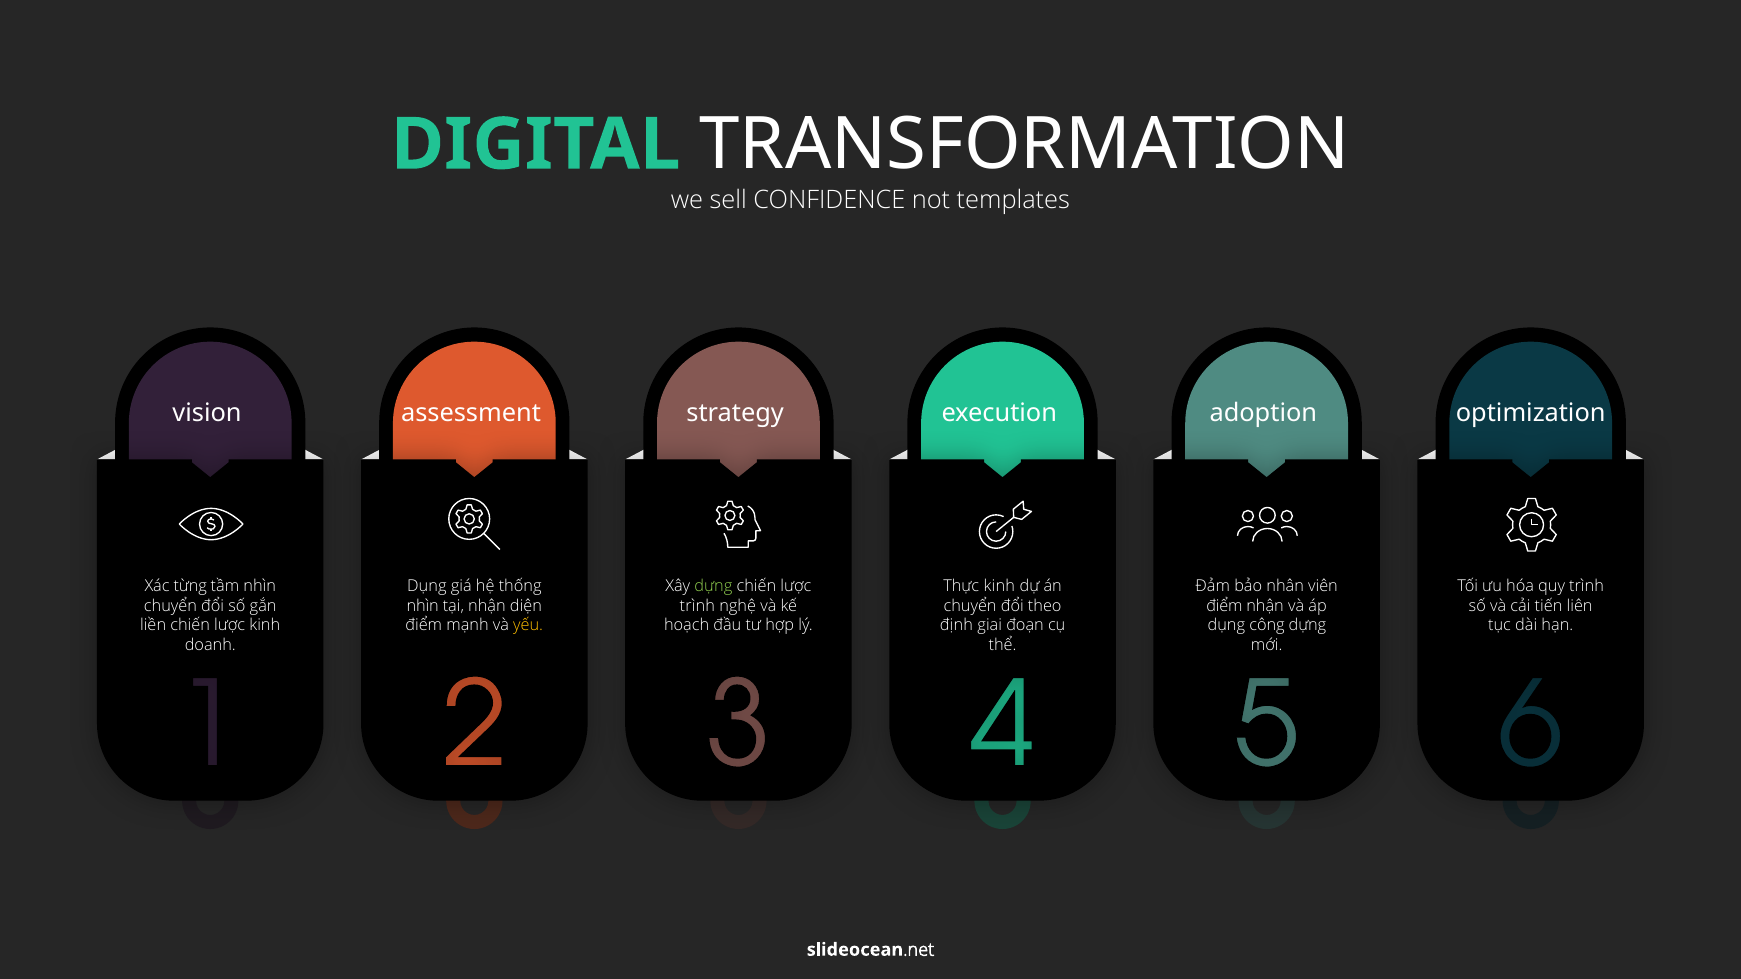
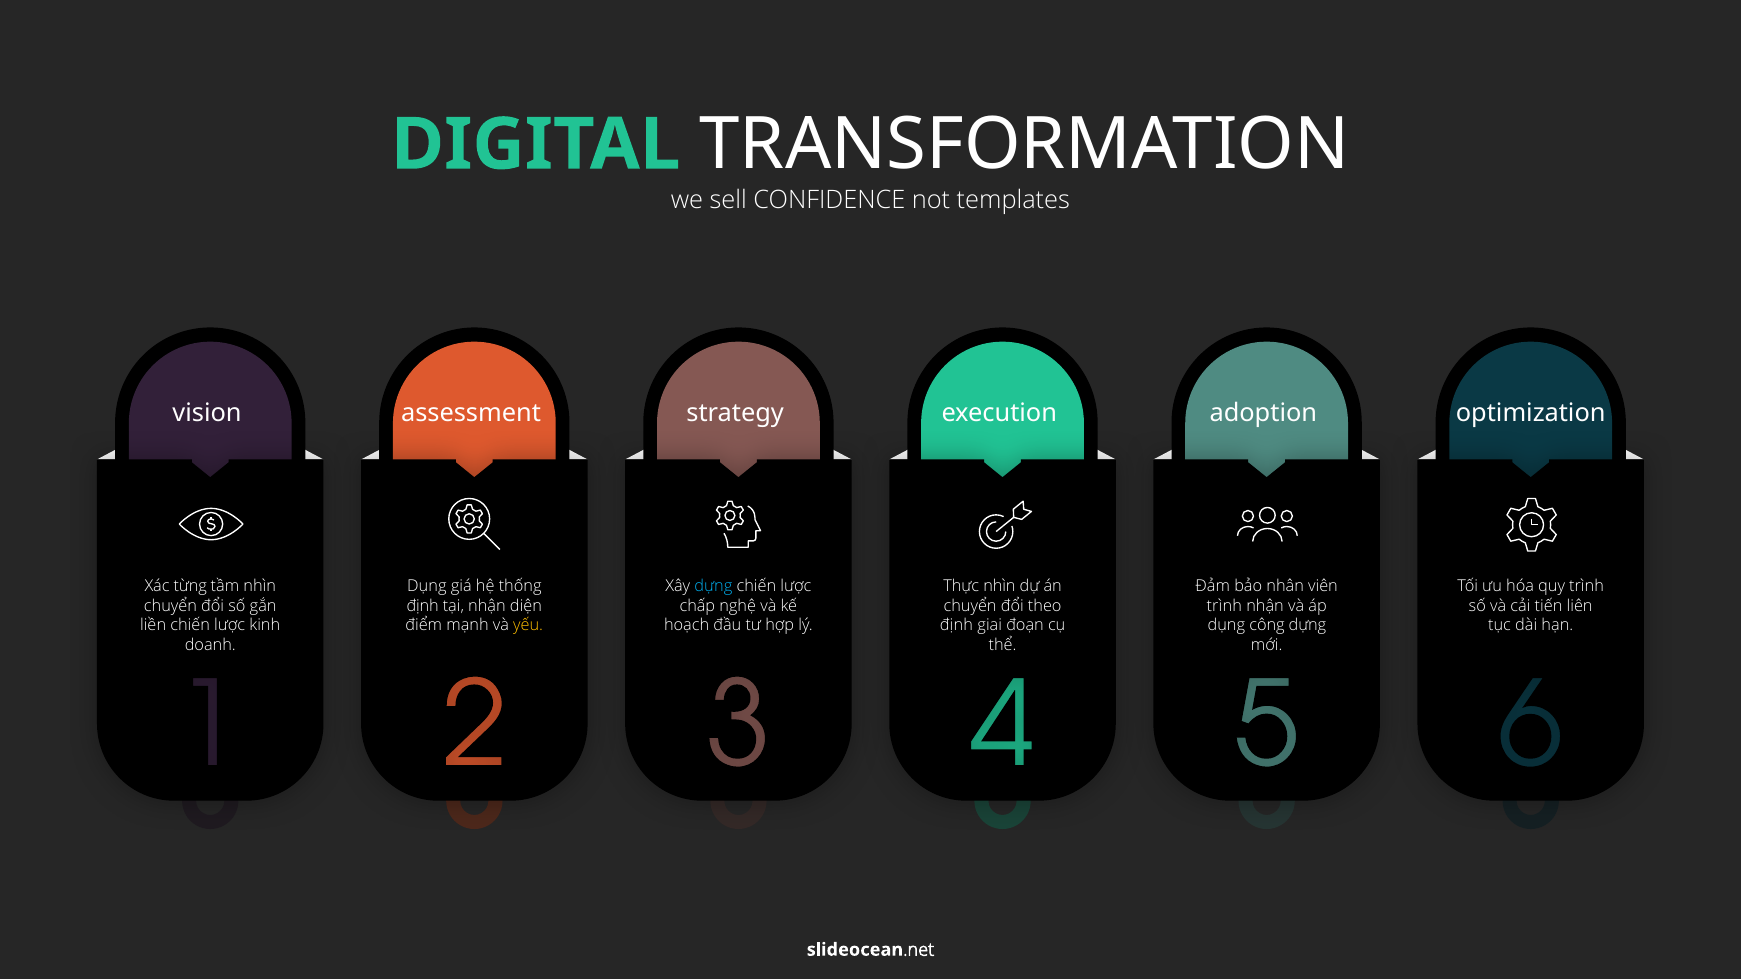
dựng at (713, 586) colour: light green -> light blue
Thực kinh: kinh -> nhìn
nhìn at (423, 606): nhìn -> định
trình at (697, 606): trình -> chấp
điểm at (1224, 606): điểm -> trình
